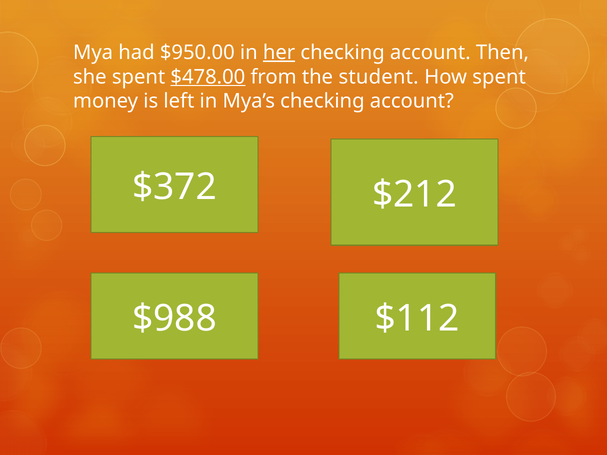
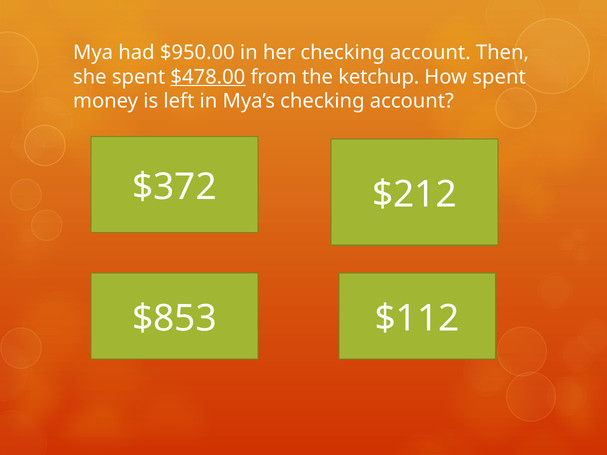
her underline: present -> none
student: student -> ketchup
$988: $988 -> $853
